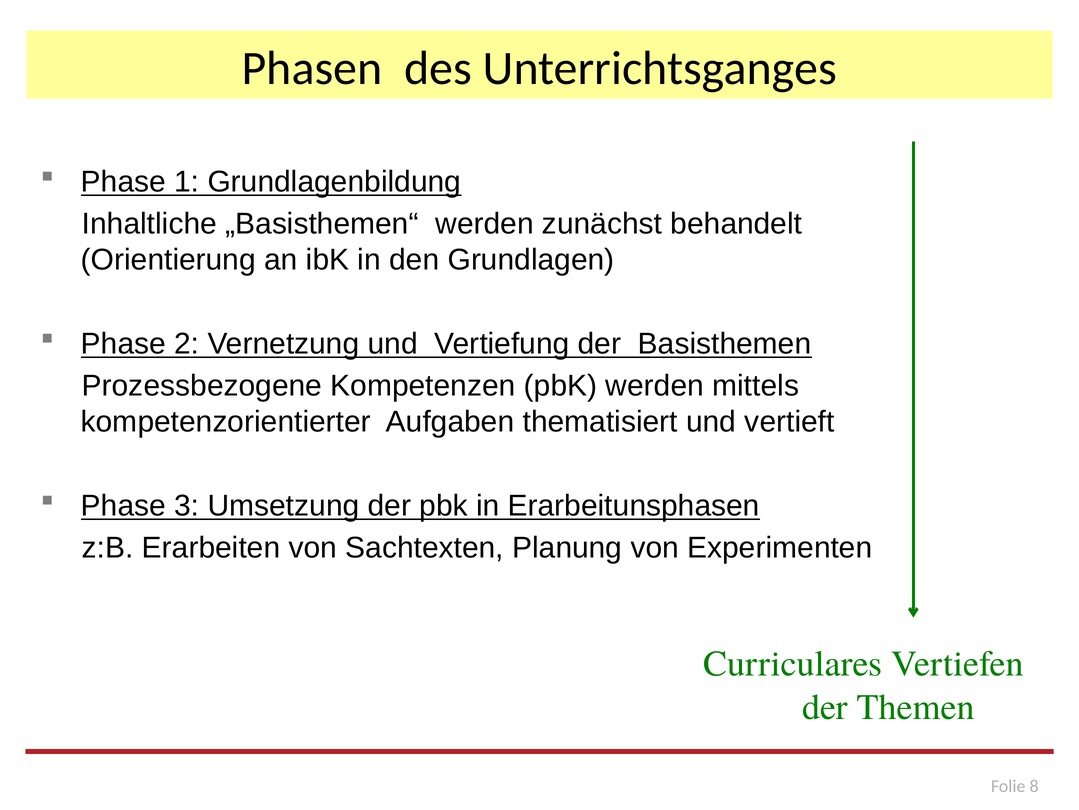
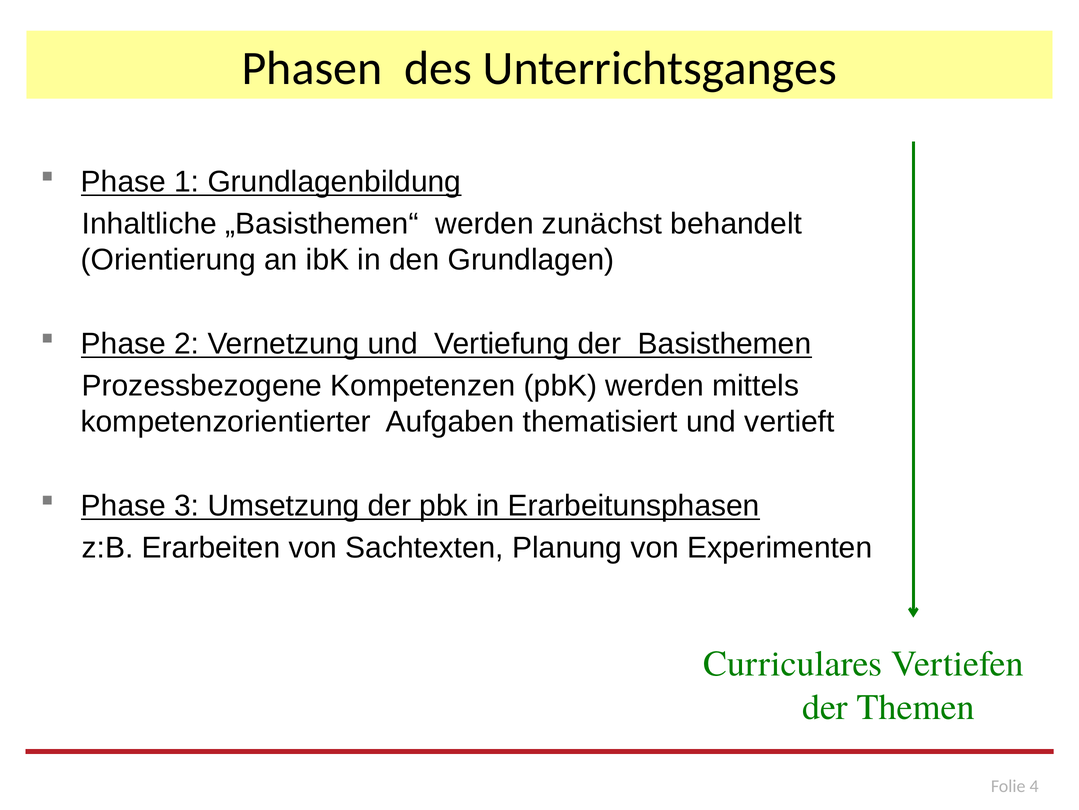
8: 8 -> 4
